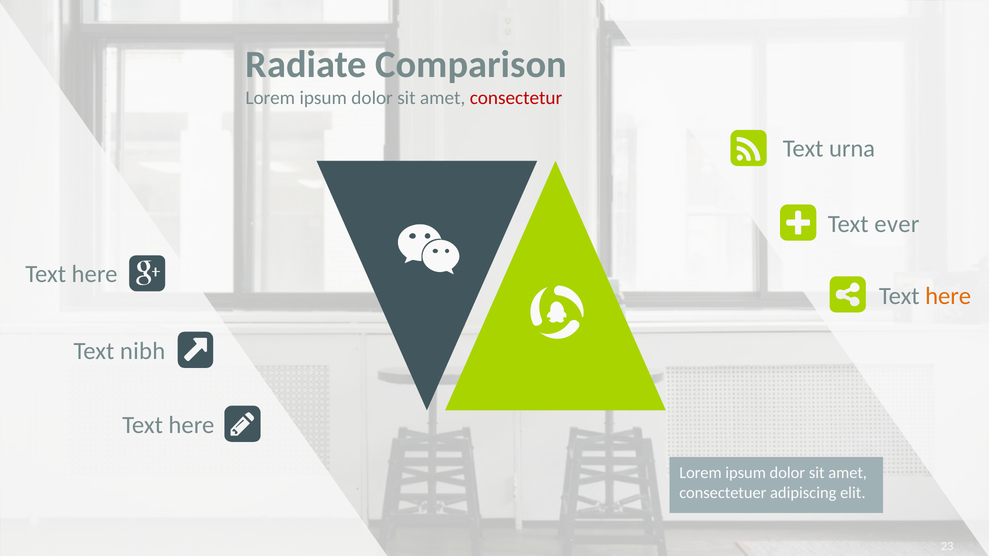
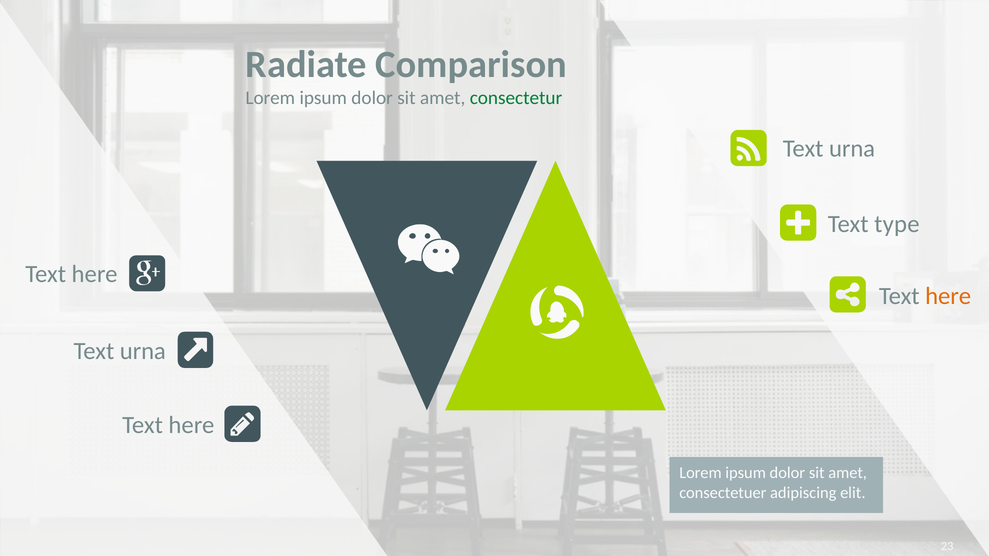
consectetur colour: red -> green
ever: ever -> type
nibh at (143, 351): nibh -> urna
